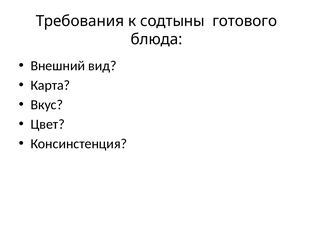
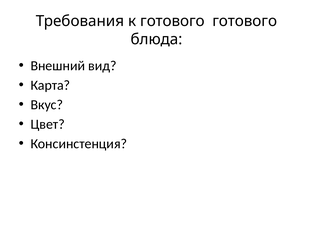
к содтыны: содтыны -> готового
